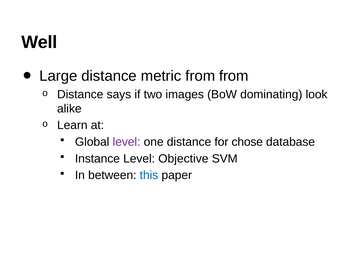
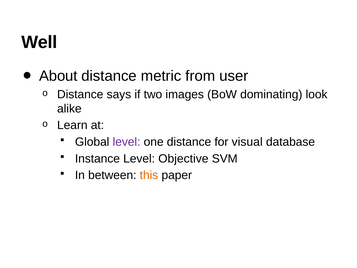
Large: Large -> About
from from: from -> user
chose: chose -> visual
this colour: blue -> orange
